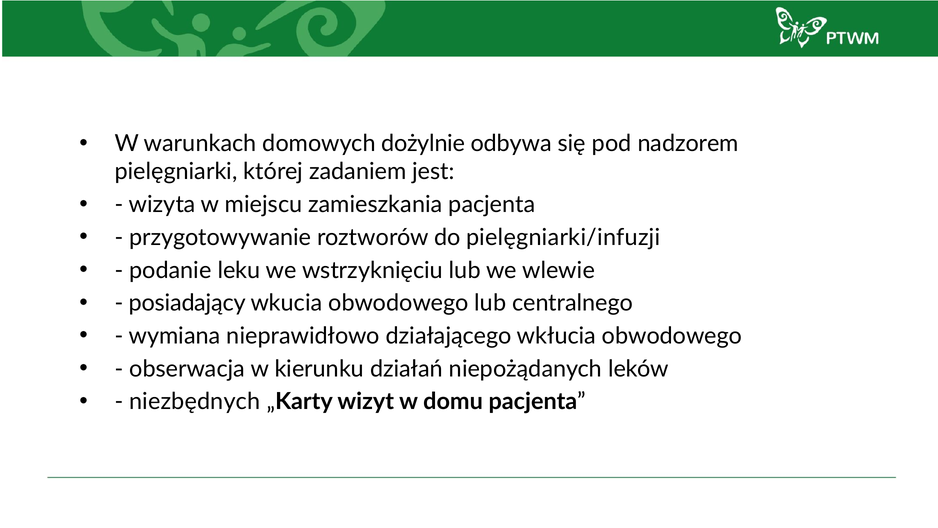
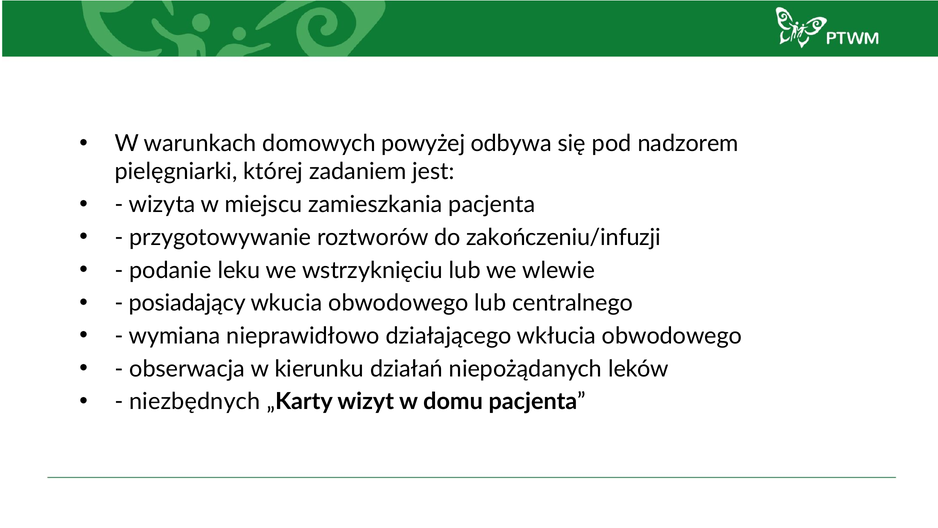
dożylnie: dożylnie -> powyżej
pielęgniarki/infuzji: pielęgniarki/infuzji -> zakończeniu/infuzji
